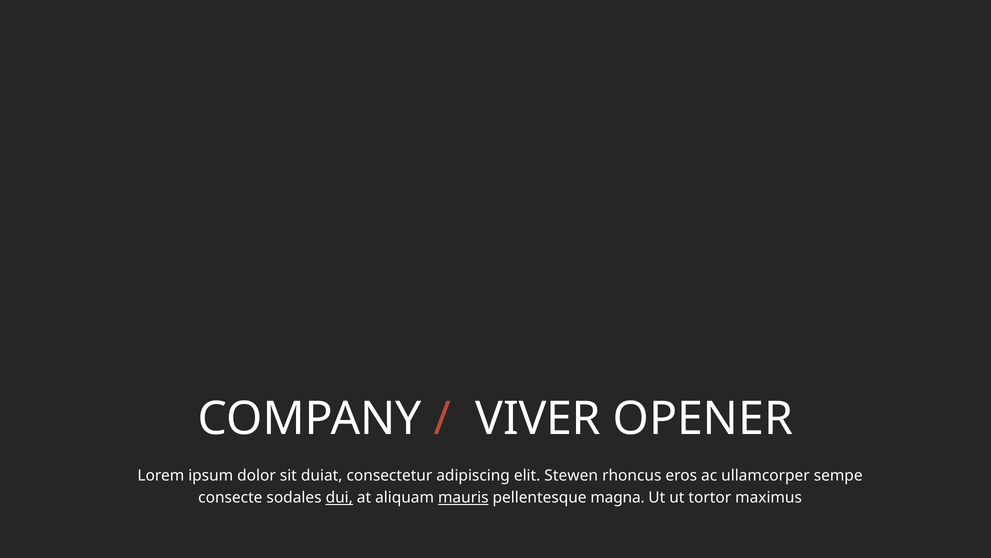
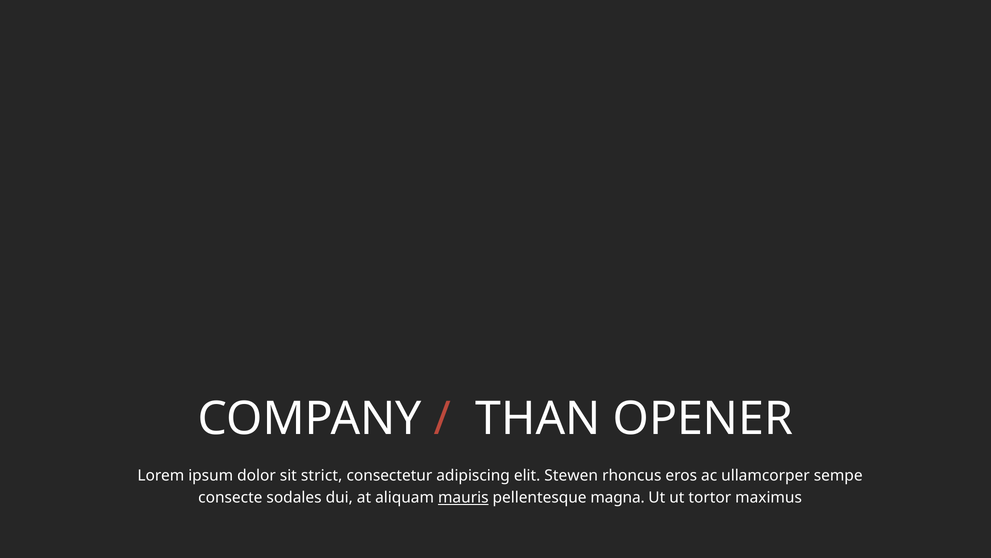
VIVER: VIVER -> THAN
duiat: duiat -> strict
dui underline: present -> none
